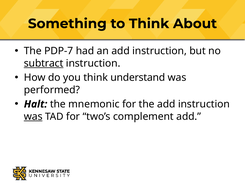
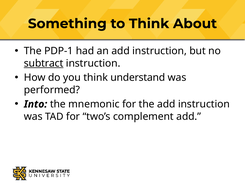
PDP-7: PDP-7 -> PDP-1
Halt: Halt -> Into
was at (33, 116) underline: present -> none
